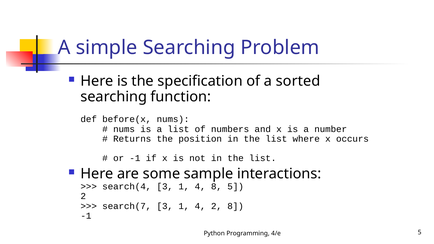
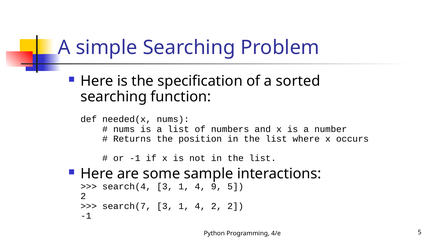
before(x: before(x -> needed(x
4 8: 8 -> 9
2 8: 8 -> 2
